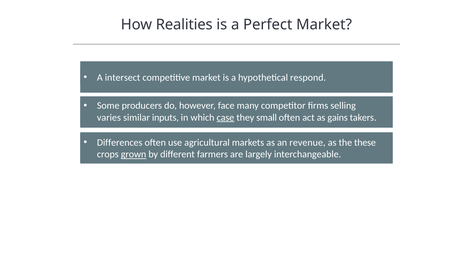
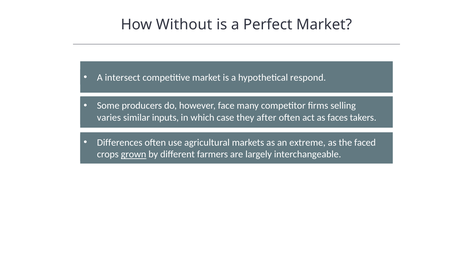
Realities: Realities -> Without
case underline: present -> none
small: small -> after
gains: gains -> faces
revenue: revenue -> extreme
these: these -> faced
